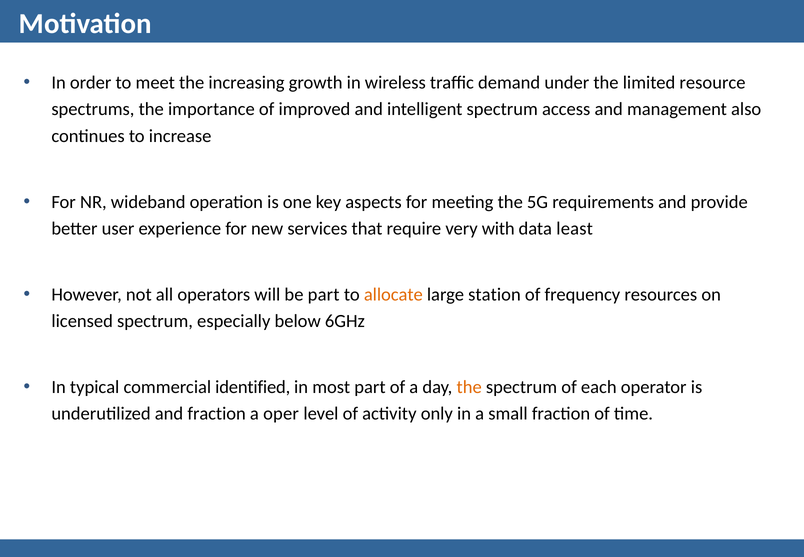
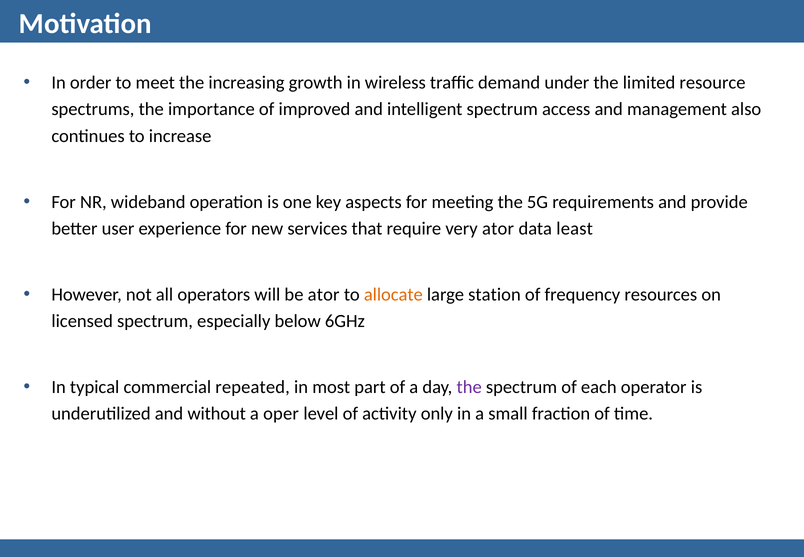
very with: with -> ator
be part: part -> ator
identified: identified -> repeated
the at (469, 387) colour: orange -> purple
and fraction: fraction -> without
